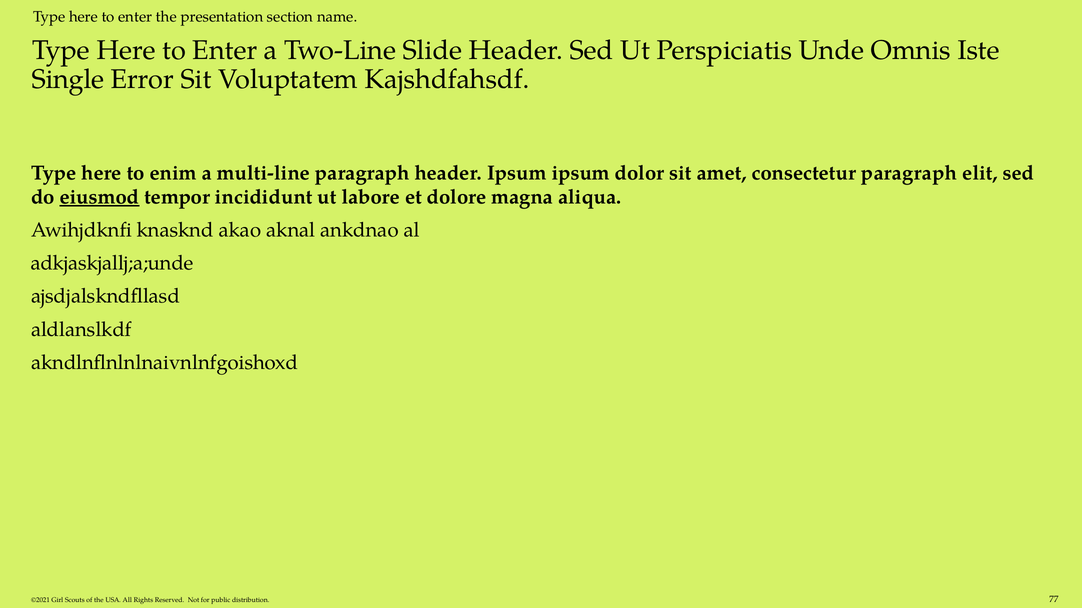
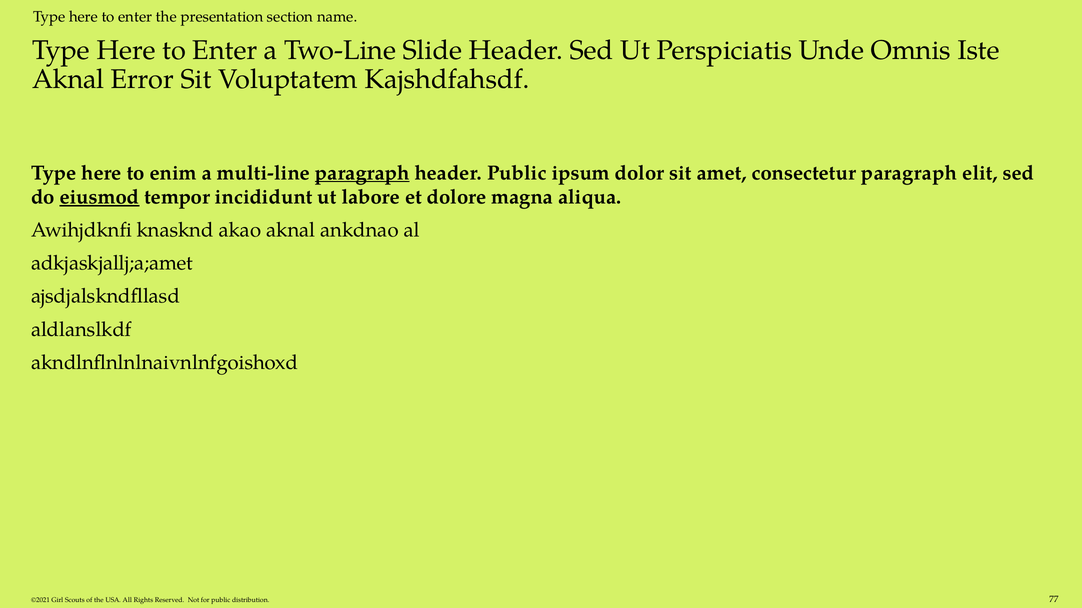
Single at (68, 80): Single -> Aknal
paragraph at (362, 173) underline: none -> present
header Ipsum: Ipsum -> Public
adkjaskjallj;a;unde: adkjaskjallj;a;unde -> adkjaskjallj;a;amet
